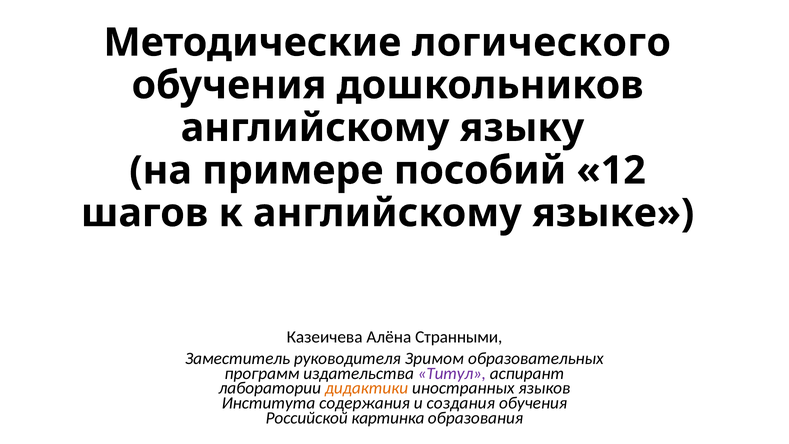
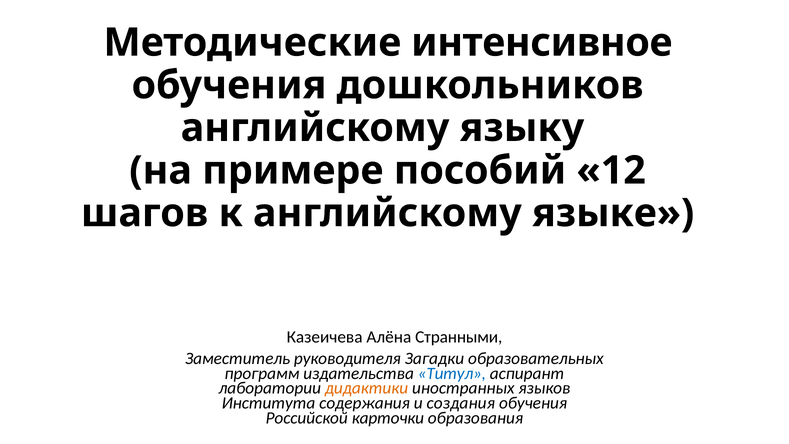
логического: логического -> интенсивное
Зримом: Зримом -> Загадки
Титул colour: purple -> blue
картинка: картинка -> карточки
